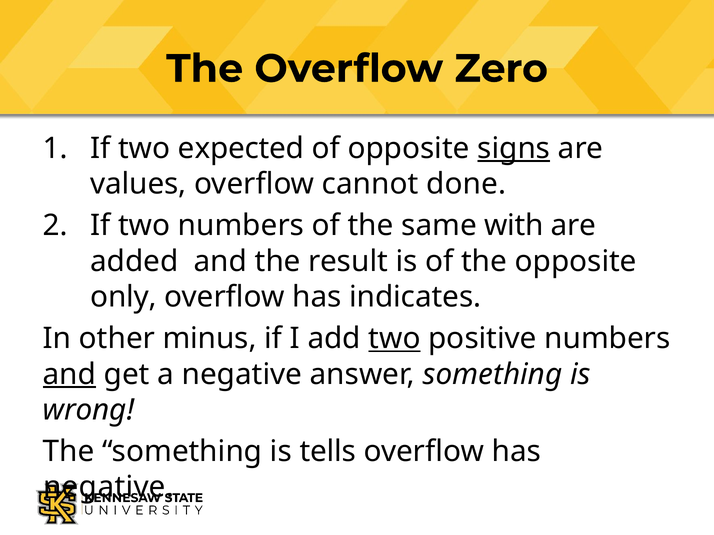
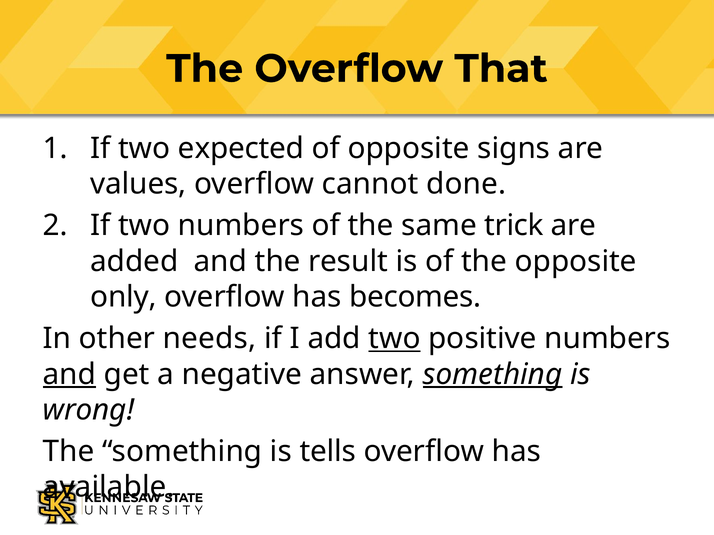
Zero: Zero -> That
signs underline: present -> none
with: with -> trick
indicates: indicates -> becomes
minus: minus -> needs
something at (493, 375) underline: none -> present
negative at (109, 488): negative -> available
